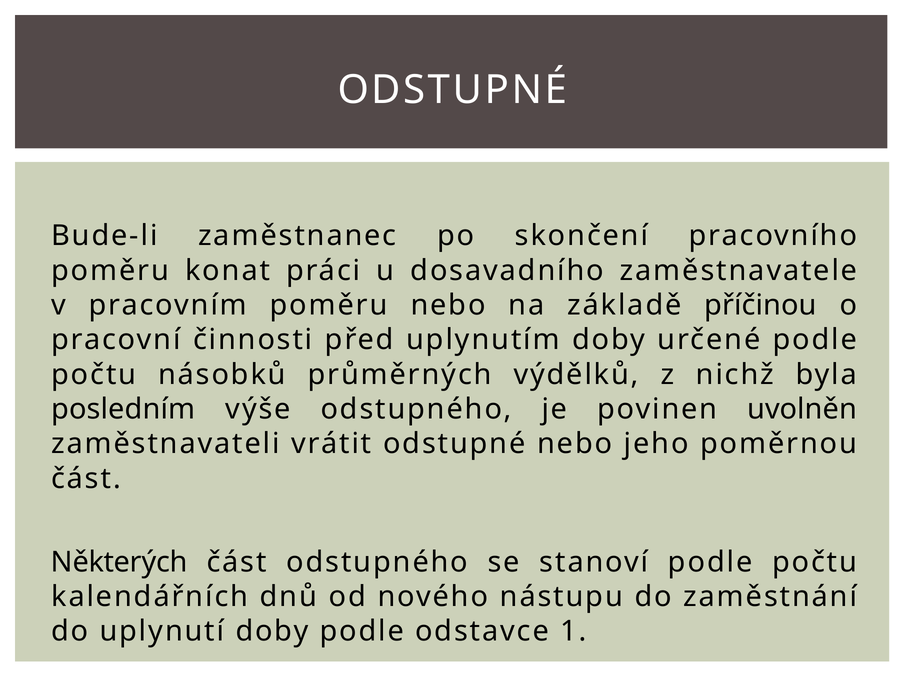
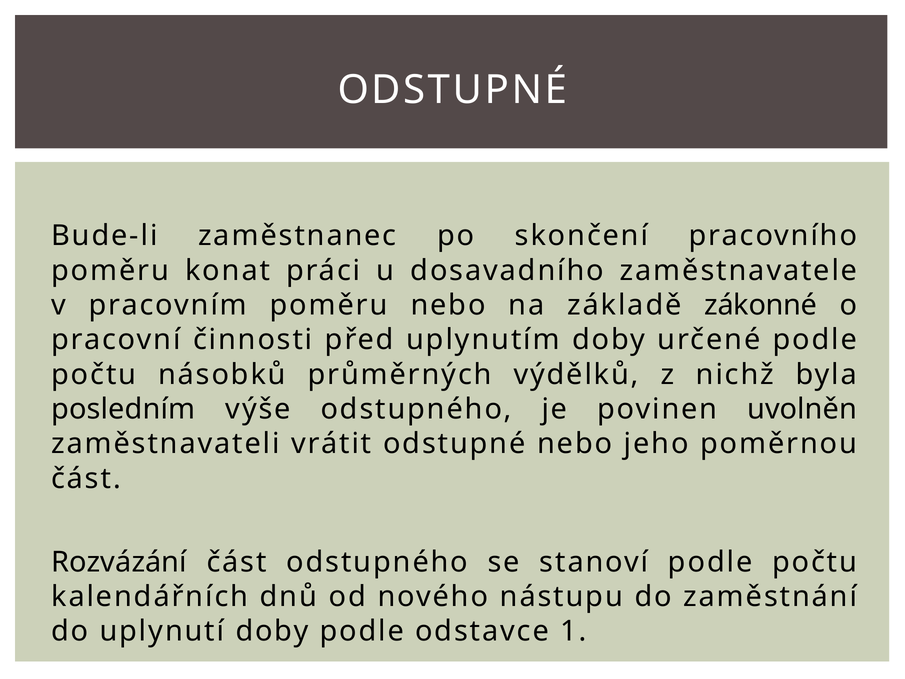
příčinou: příčinou -> zákonné
Některých: Některých -> Rozvázání
